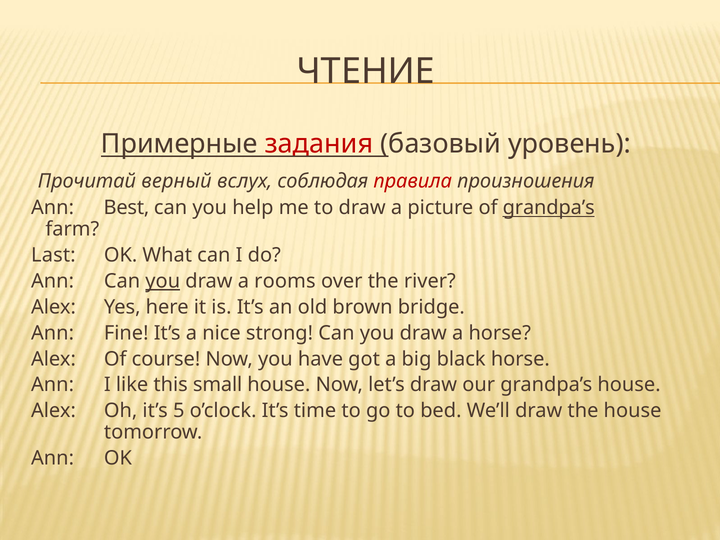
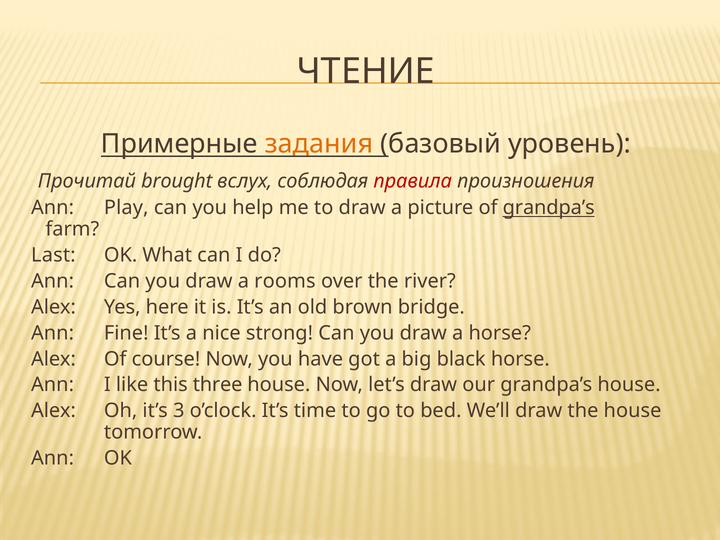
задания colour: red -> orange
верный: верный -> brought
Best: Best -> Play
you at (163, 281) underline: present -> none
small: small -> three
5: 5 -> 3
